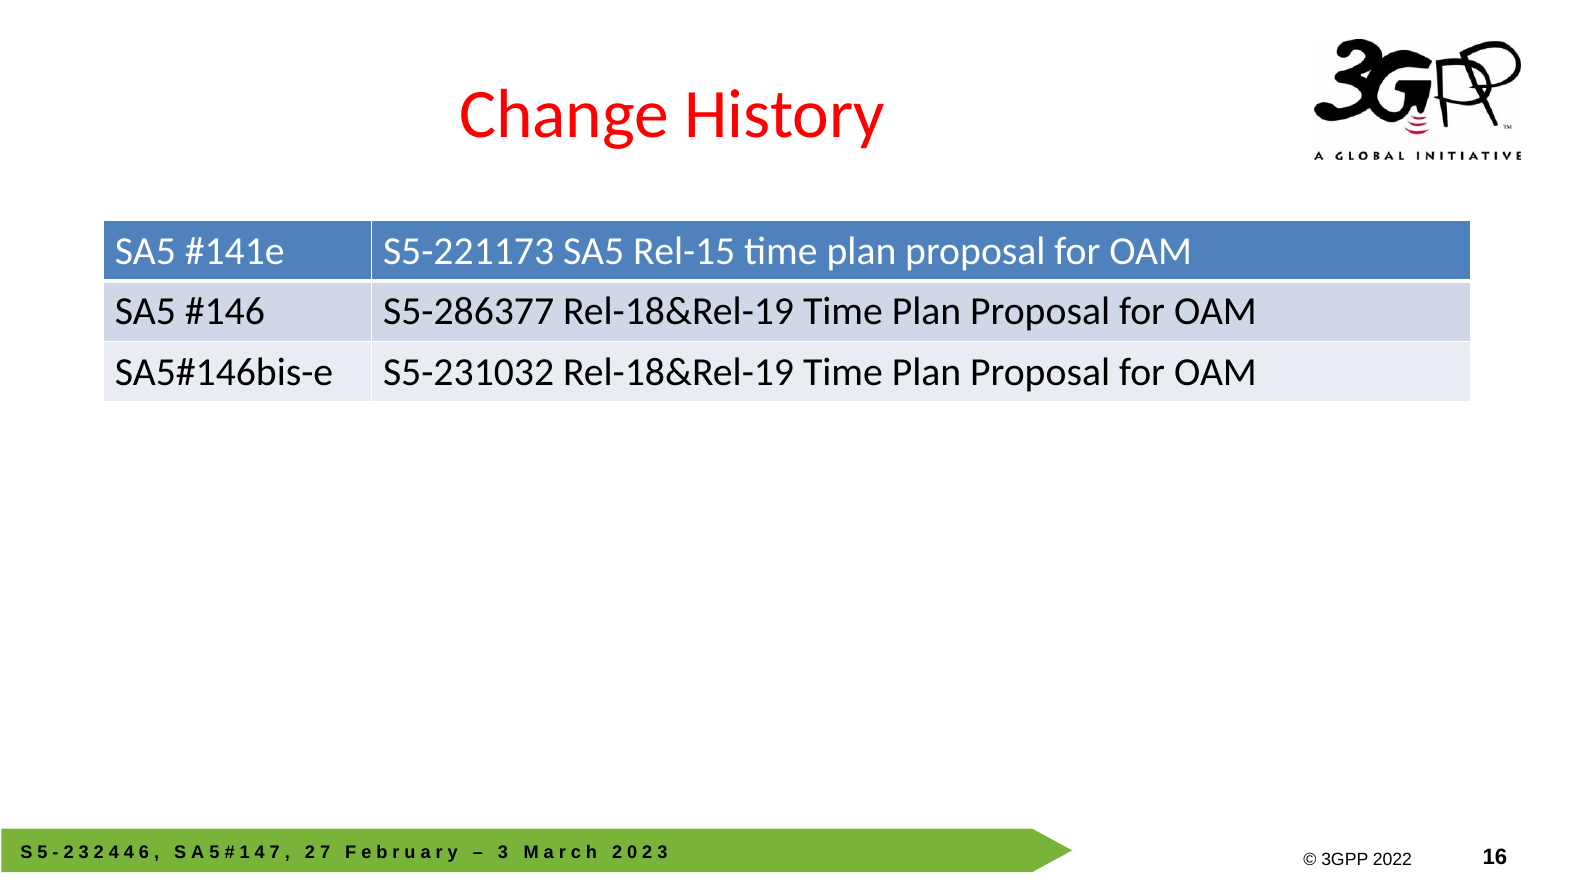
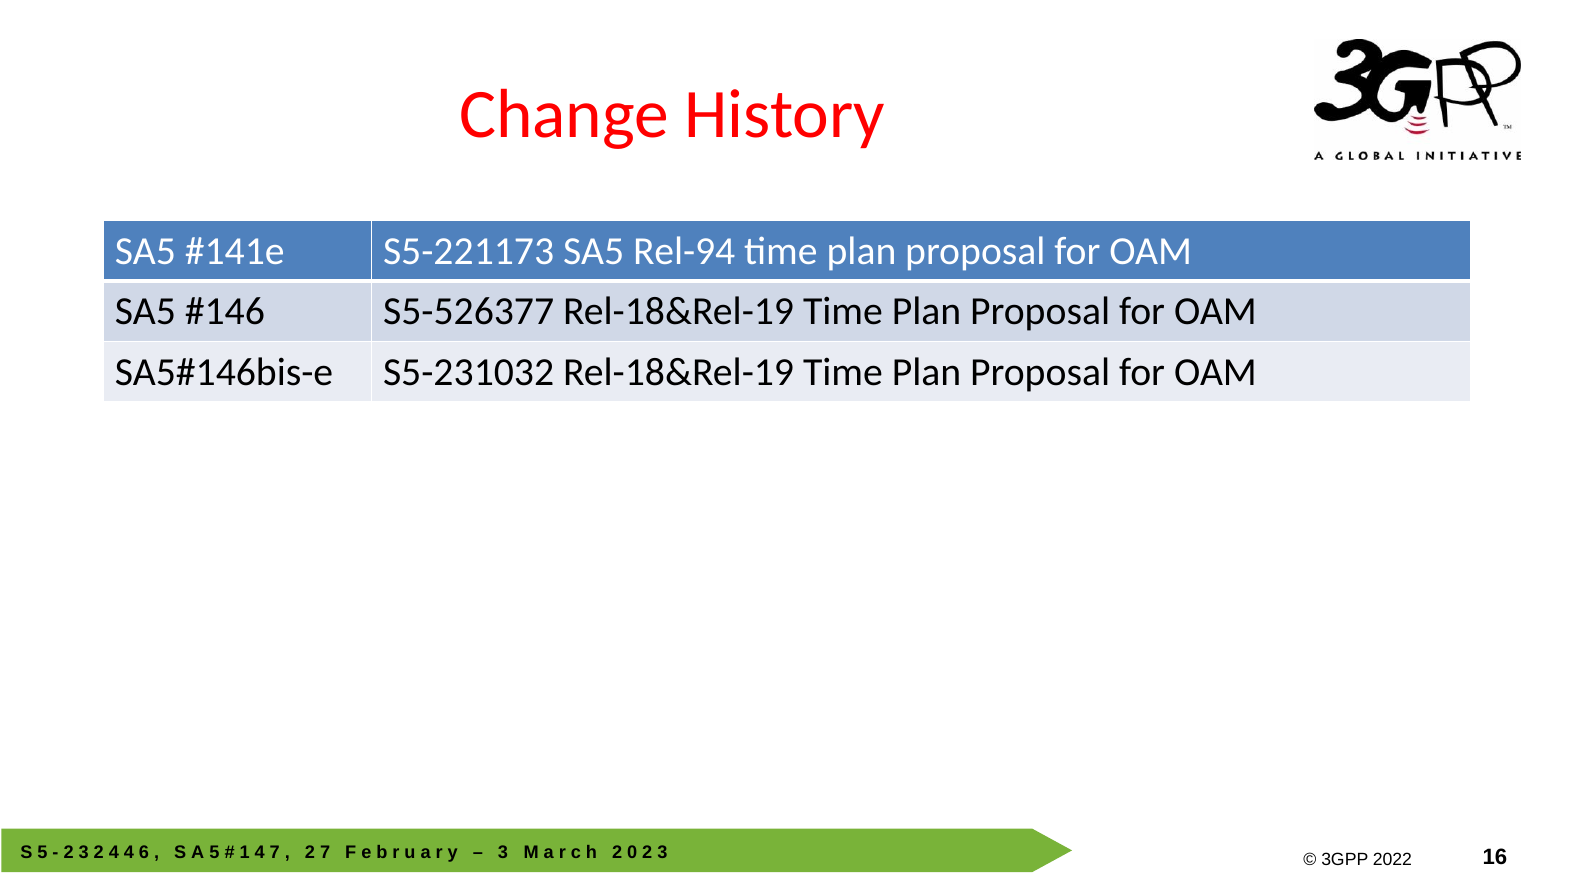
Rel-15: Rel-15 -> Rel-94
S5-286377: S5-286377 -> S5-526377
